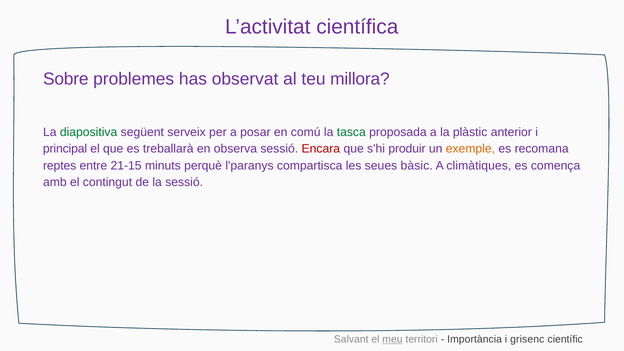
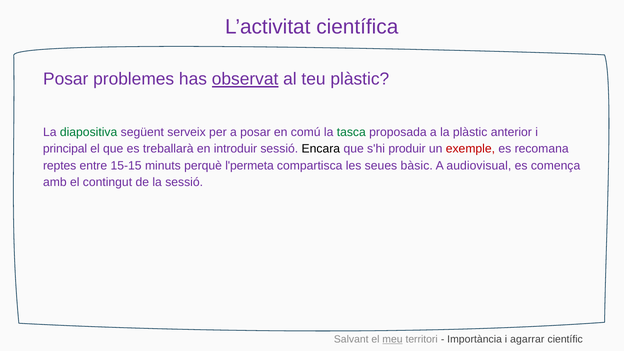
Sobre at (66, 79): Sobre -> Posar
observat underline: none -> present
teu millora: millora -> plàstic
observa: observa -> introduir
Encara colour: red -> black
exemple colour: orange -> red
21-15: 21-15 -> 15-15
l'paranys: l'paranys -> l'permeta
climàtiques: climàtiques -> audiovisual
grisenc: grisenc -> agarrar
